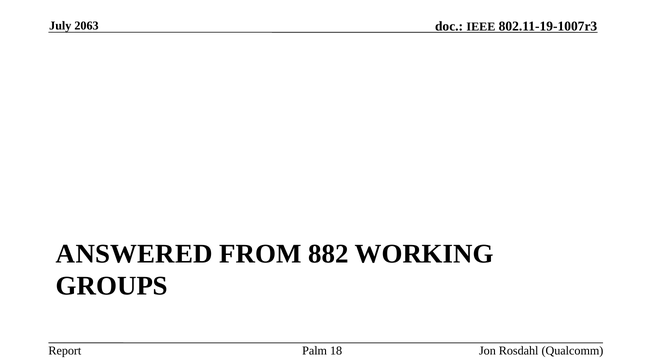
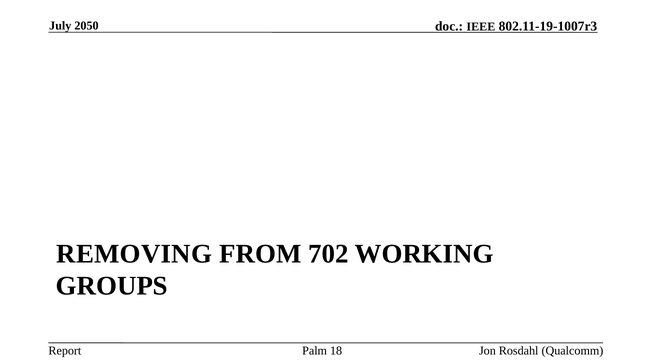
2063: 2063 -> 2050
ANSWERED: ANSWERED -> REMOVING
882: 882 -> 702
